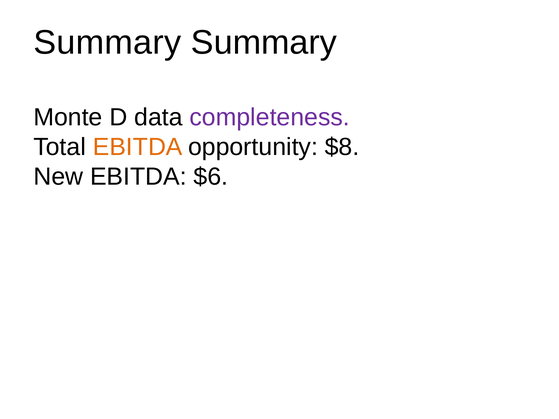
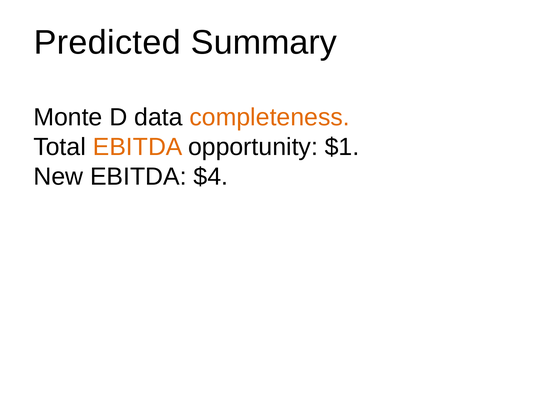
Summary at (107, 42): Summary -> Predicted
completeness colour: purple -> orange
$8: $8 -> $1
$6: $6 -> $4
